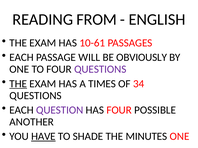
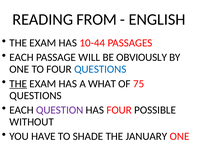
10-61: 10-61 -> 10-44
QUESTIONS at (100, 69) colour: purple -> blue
TIMES: TIMES -> WHAT
34: 34 -> 75
ANOTHER: ANOTHER -> WITHOUT
HAVE underline: present -> none
MINUTES: MINUTES -> JANUARY
